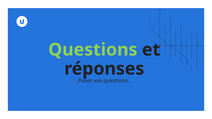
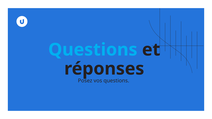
Questions at (93, 50) colour: light green -> light blue
